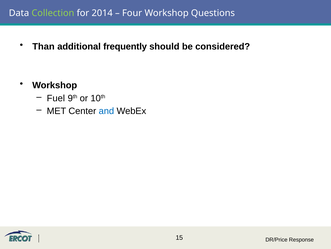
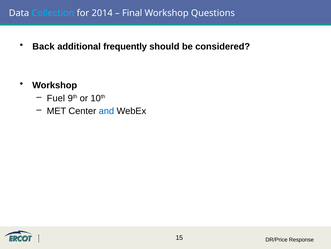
Collection colour: light green -> light blue
Four: Four -> Final
Than: Than -> Back
